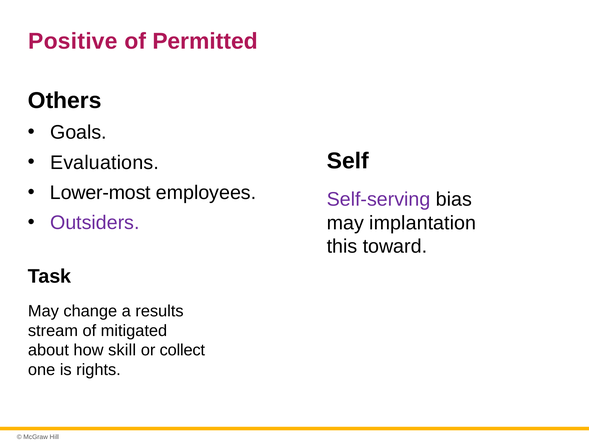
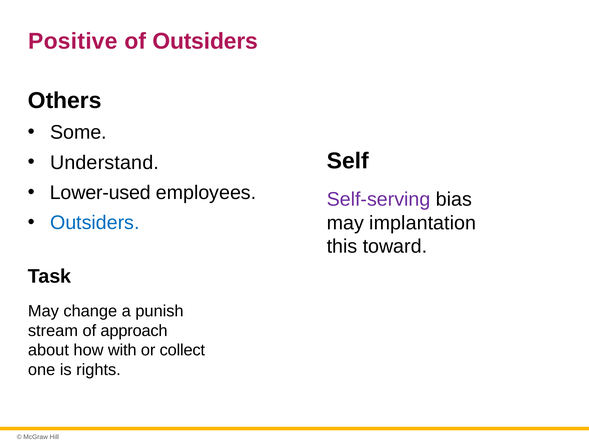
of Permitted: Permitted -> Outsiders
Goals: Goals -> Some
Evaluations: Evaluations -> Understand
Lower-most: Lower-most -> Lower-used
Outsiders at (95, 223) colour: purple -> blue
results: results -> punish
mitigated: mitigated -> approach
skill: skill -> with
